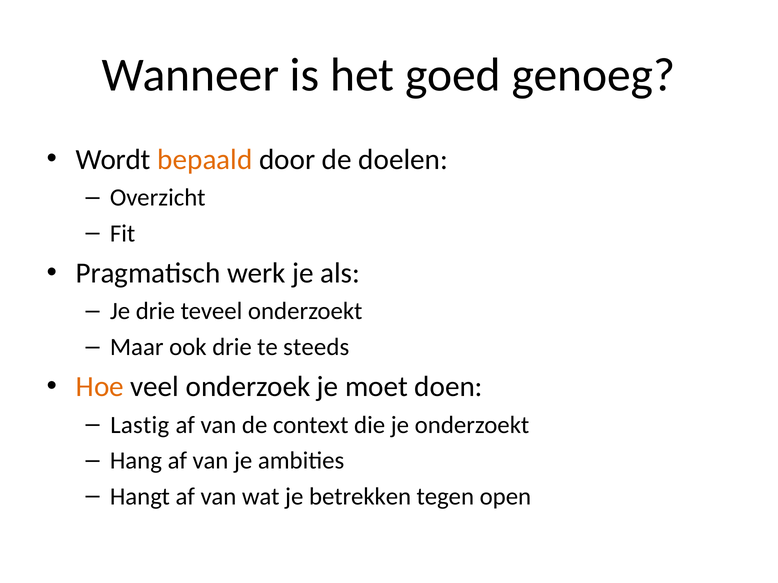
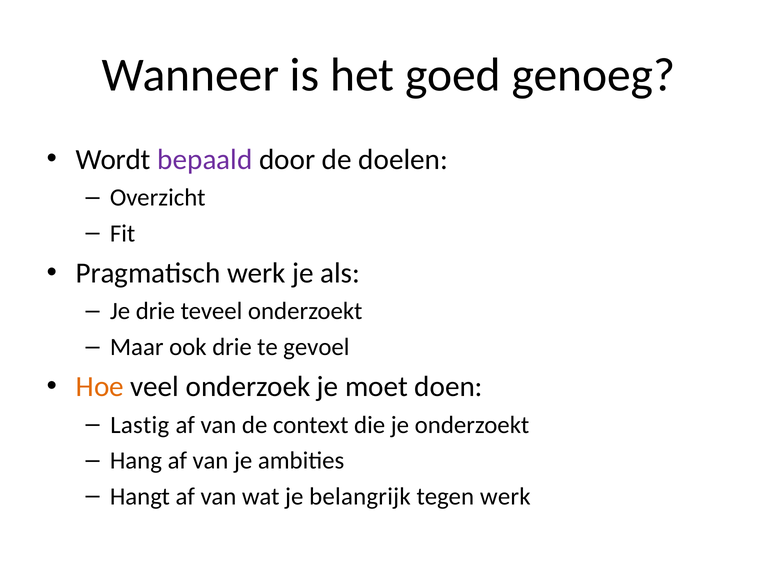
bepaald colour: orange -> purple
steeds: steeds -> gevoel
betrekken: betrekken -> belangrijk
tegen open: open -> werk
